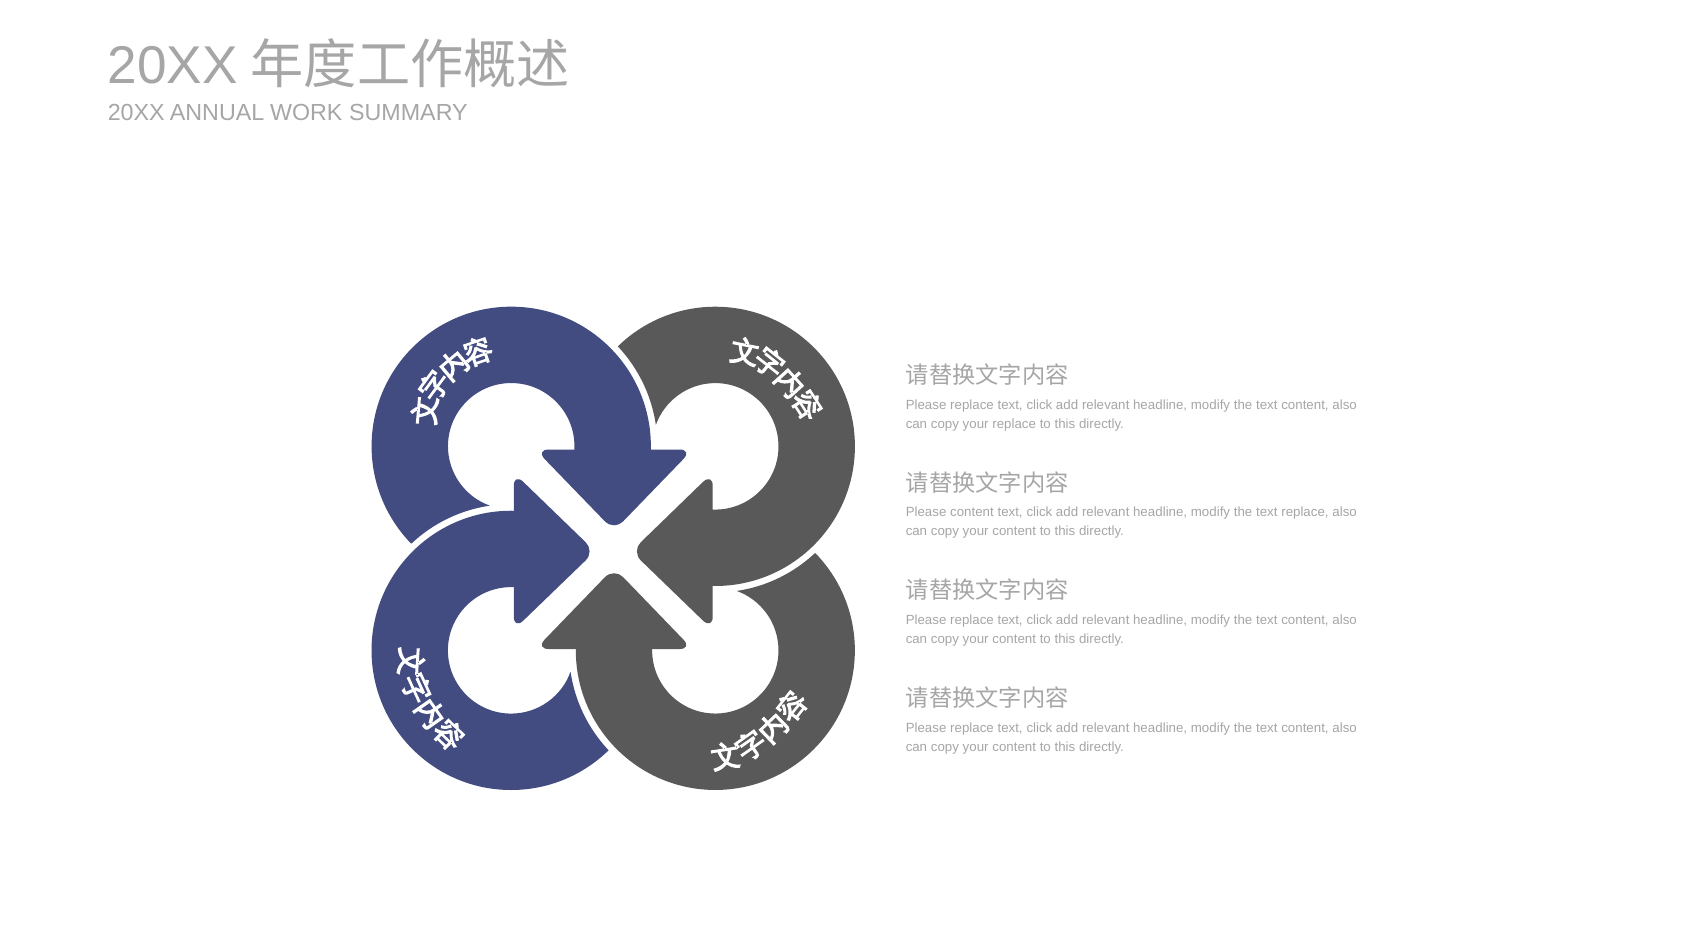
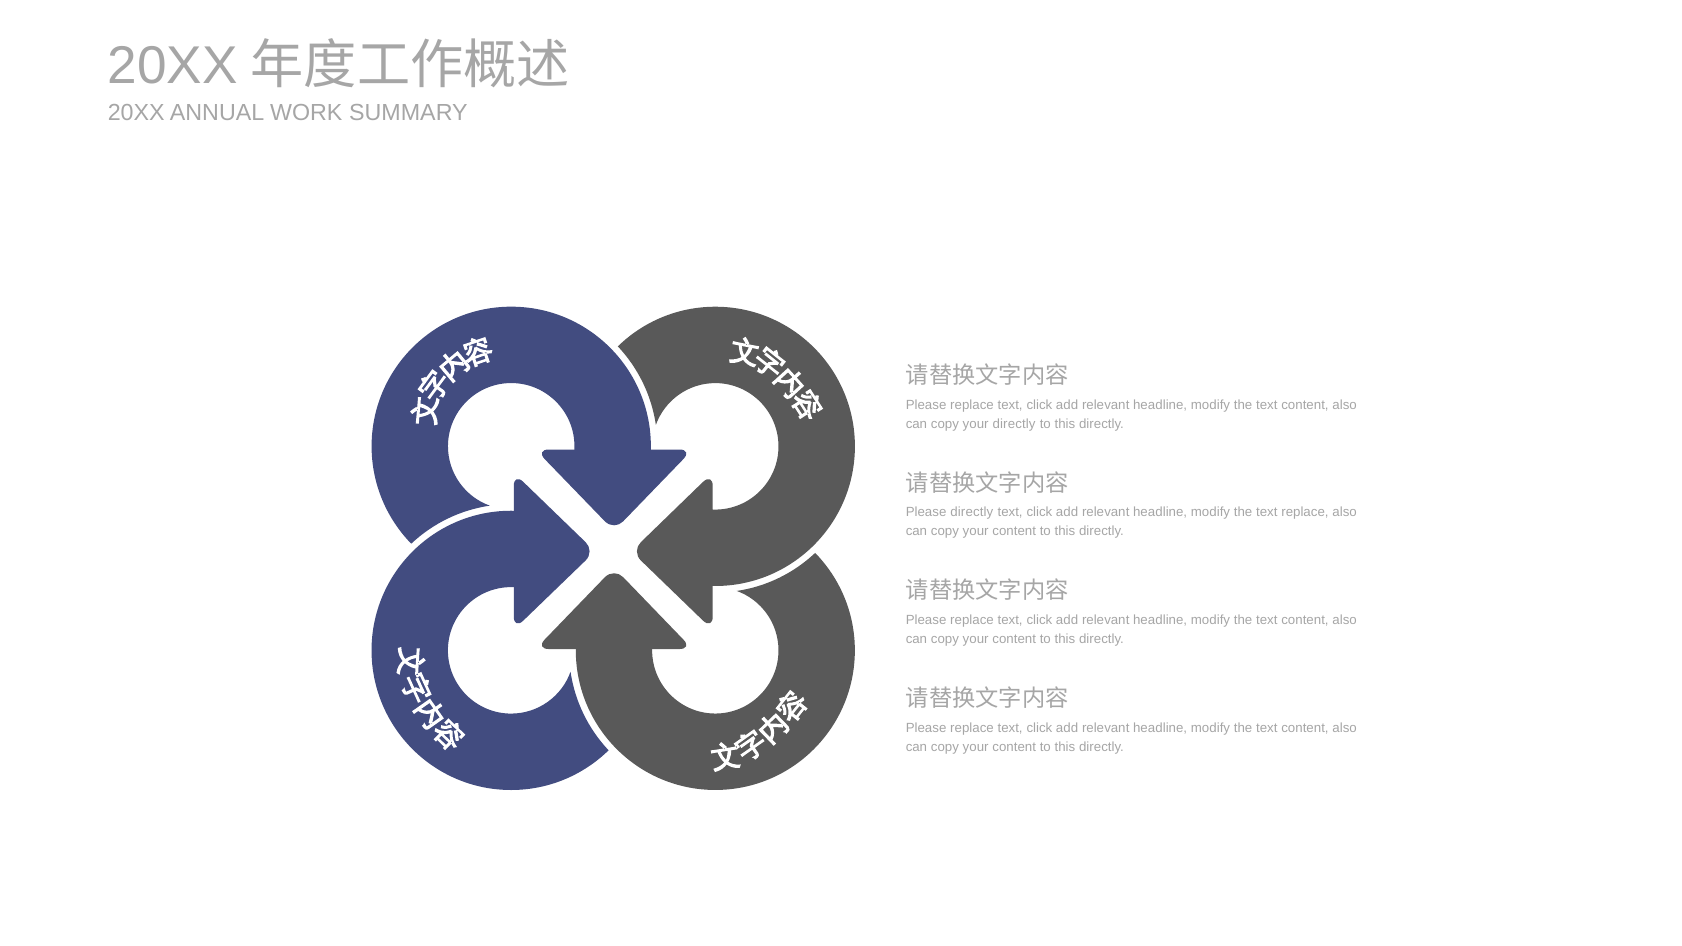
your replace: replace -> directly
Please content: content -> directly
